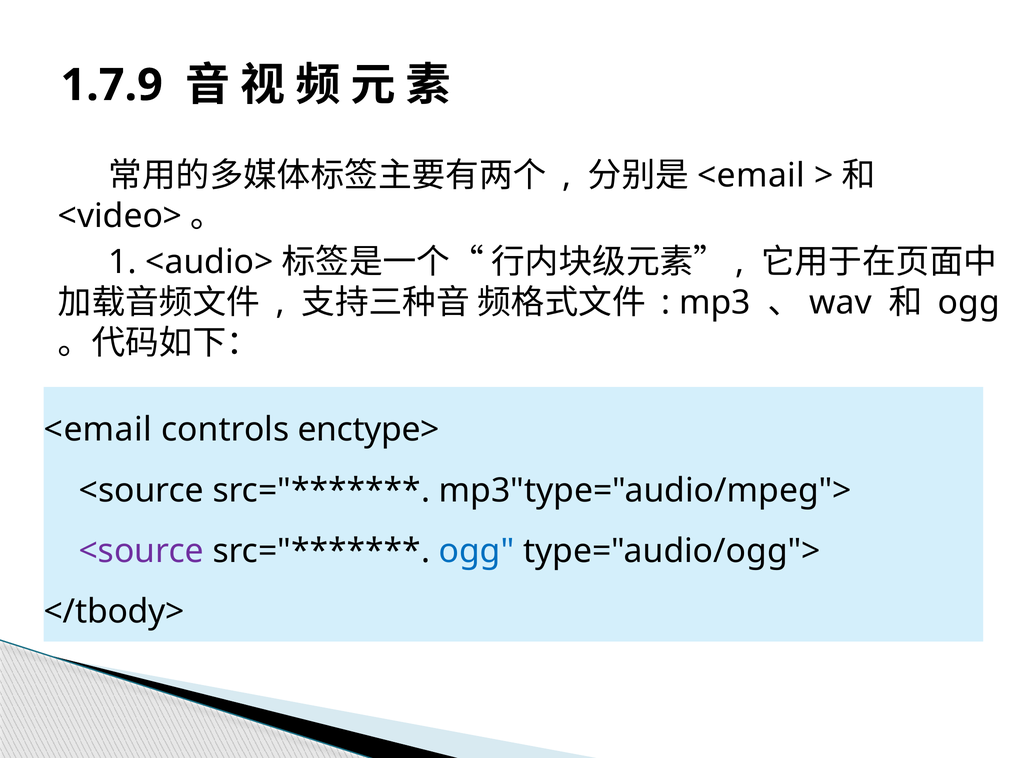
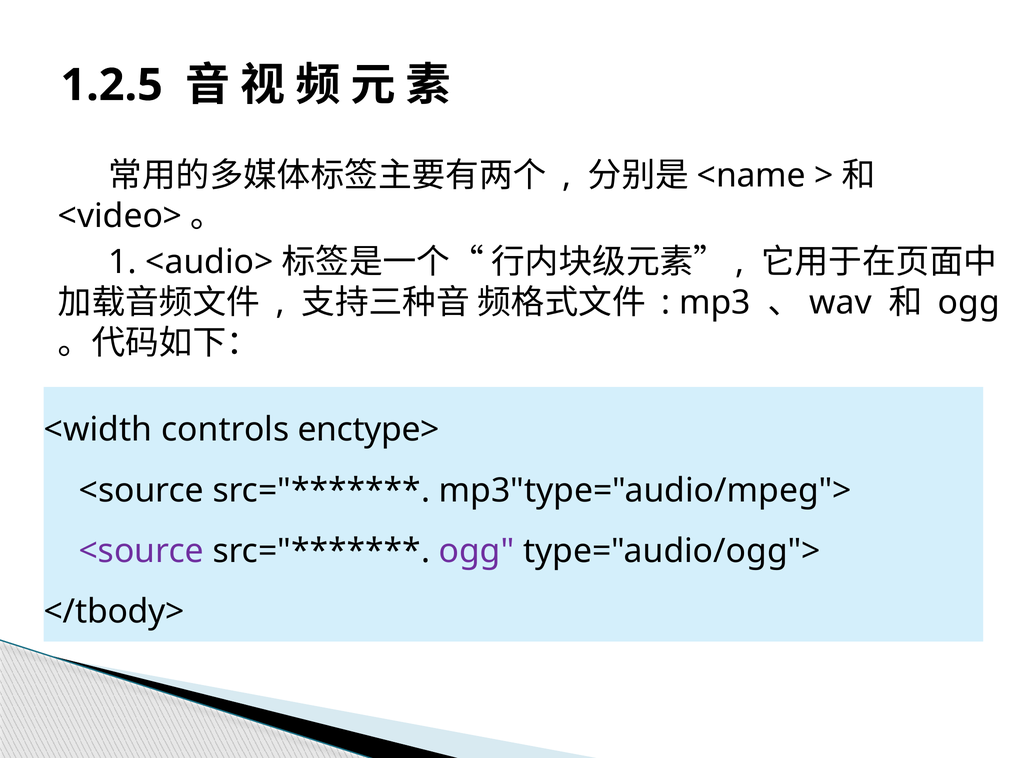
1.7.9: 1.7.9 -> 1.2.5
<email at (751, 176): <email -> <name
<email at (98, 430): <email -> <width
ogg at (477, 551) colour: blue -> purple
